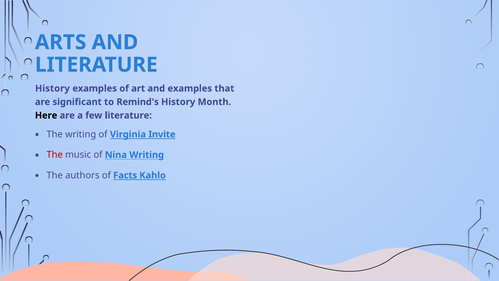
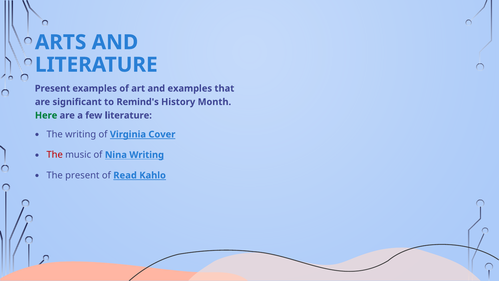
History at (52, 88): History -> Present
Here colour: black -> green
Invite: Invite -> Cover
The authors: authors -> present
Facts: Facts -> Read
